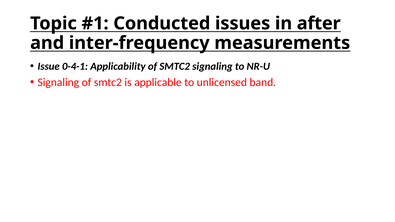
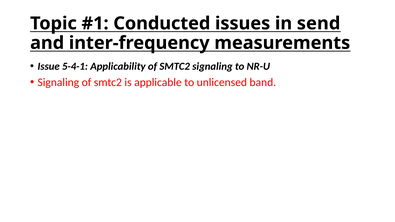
after: after -> send
0-4-1: 0-4-1 -> 5-4-1
